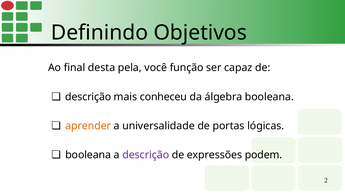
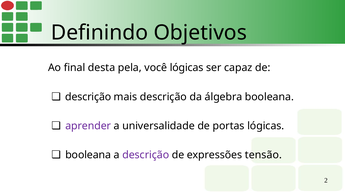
você função: função -> lógicas
mais conheceu: conheceu -> descrição
aprender colour: orange -> purple
podem: podem -> tensão
